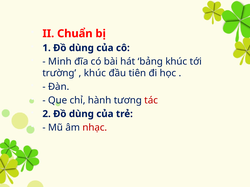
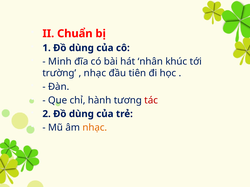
bảng: bảng -> nhân
khúc at (95, 73): khúc -> nhạc
nhạc at (95, 128) colour: red -> orange
